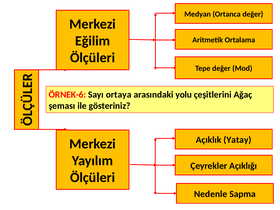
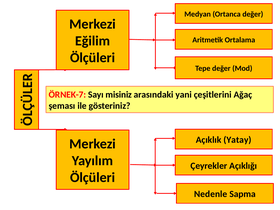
ÖRNEK-6: ÖRNEK-6 -> ÖRNEK-7
ortaya: ortaya -> misiniz
yolu: yolu -> yani
